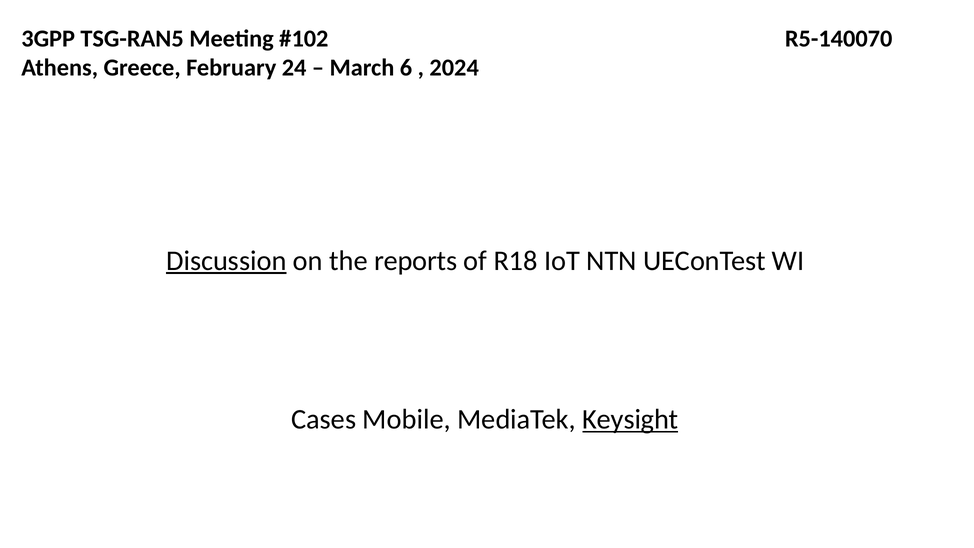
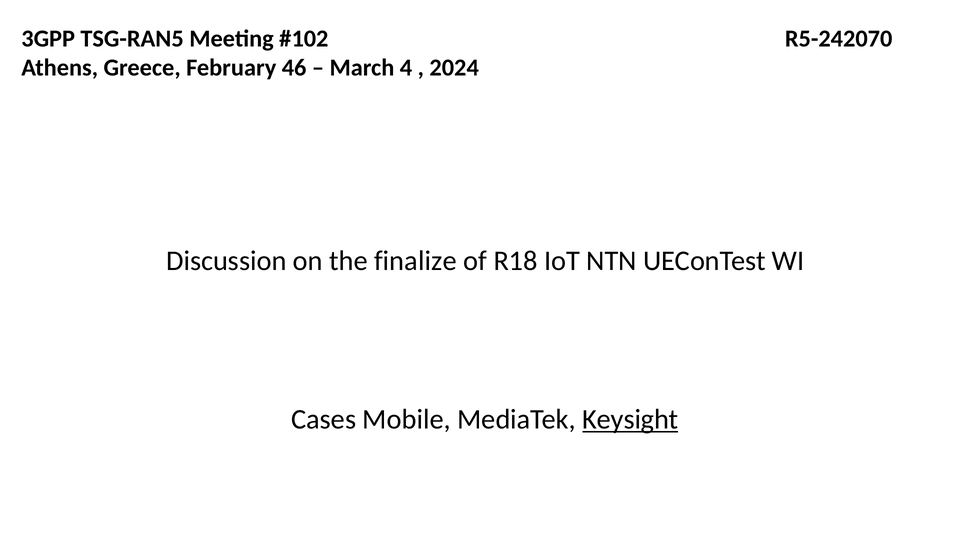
R5-140070: R5-140070 -> R5-242070
24: 24 -> 46
6: 6 -> 4
Discussion underline: present -> none
reports: reports -> finalize
